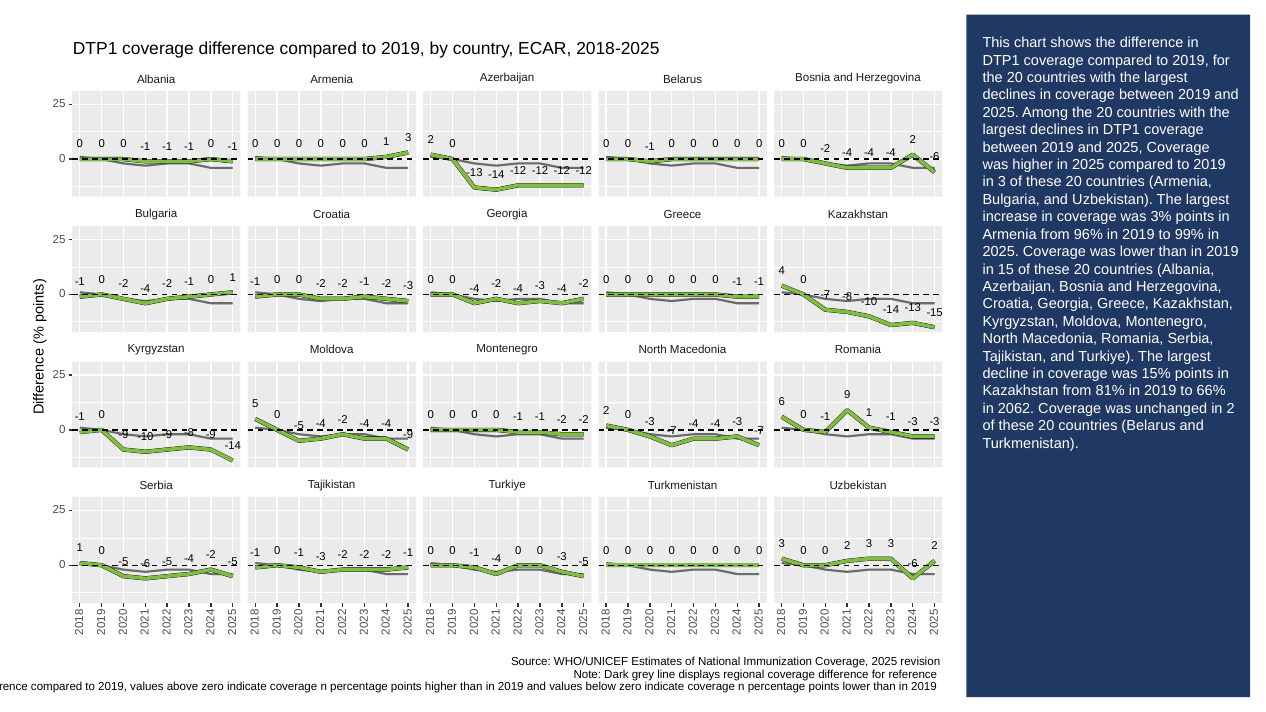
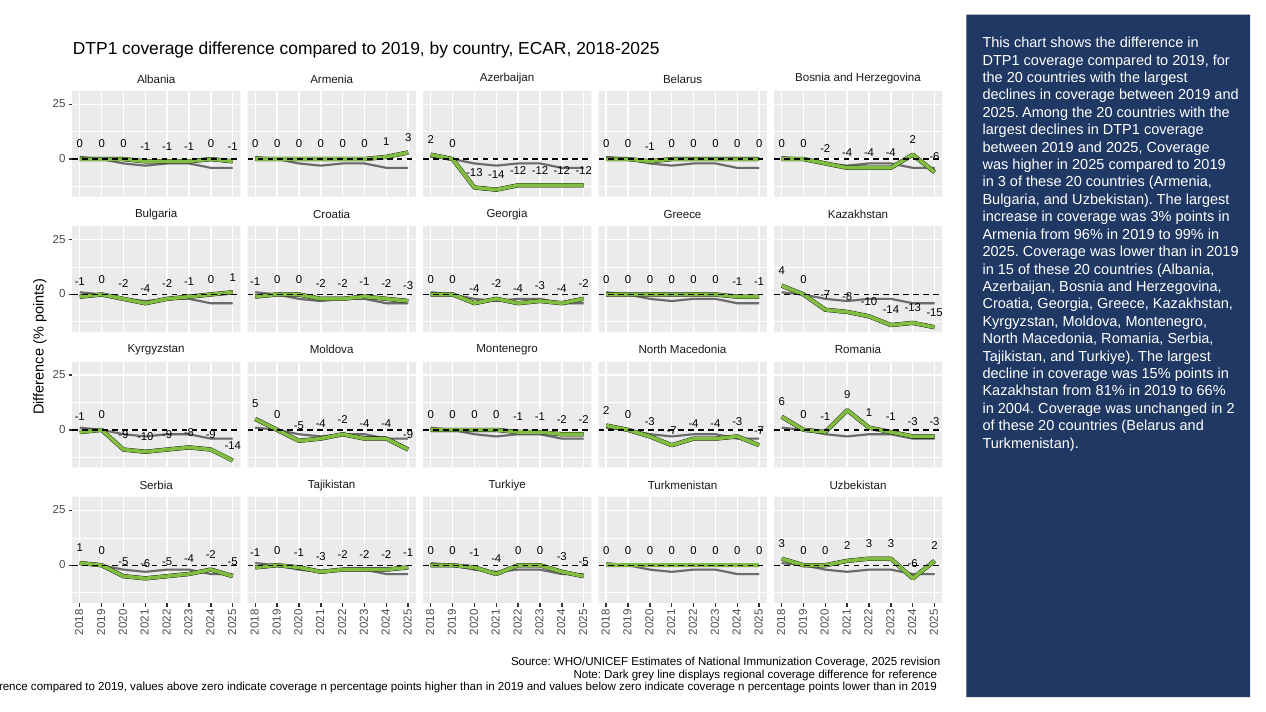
2062: 2062 -> 2004
